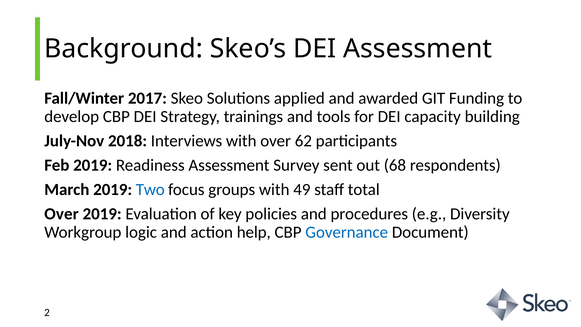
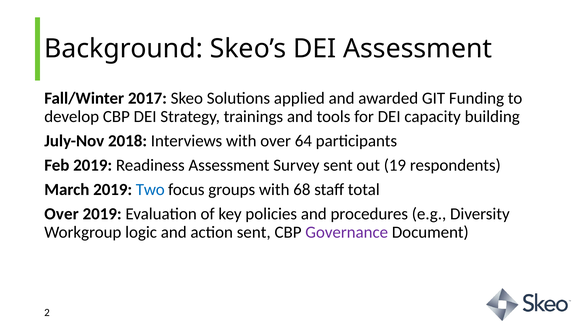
62: 62 -> 64
68: 68 -> 19
49: 49 -> 68
action help: help -> sent
Governance colour: blue -> purple
